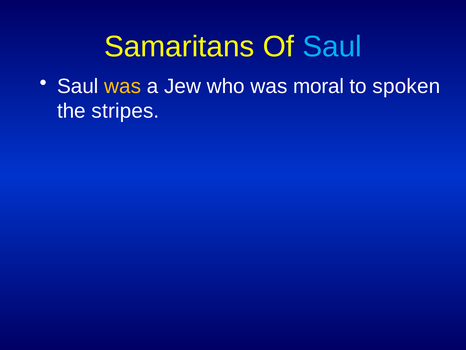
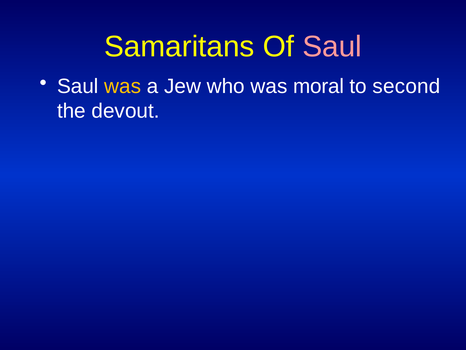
Saul at (332, 47) colour: light blue -> pink
spoken: spoken -> second
stripes: stripes -> devout
